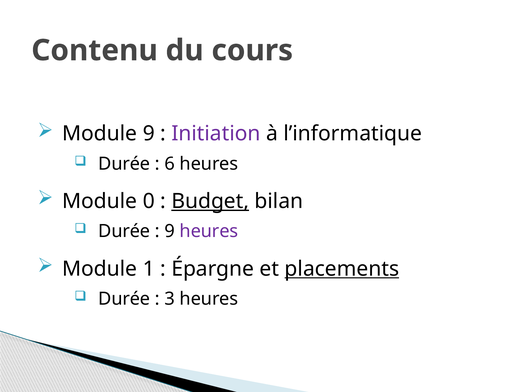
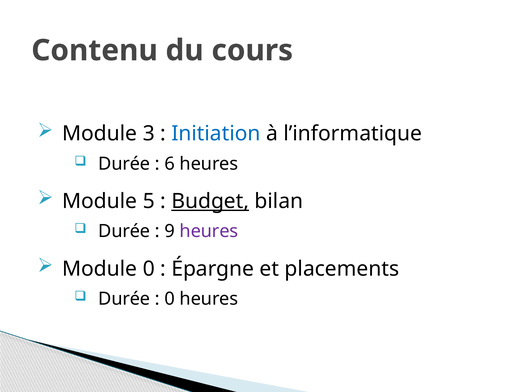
Module 9: 9 -> 3
Initiation colour: purple -> blue
0: 0 -> 5
Module 1: 1 -> 0
placements underline: present -> none
3 at (170, 299): 3 -> 0
